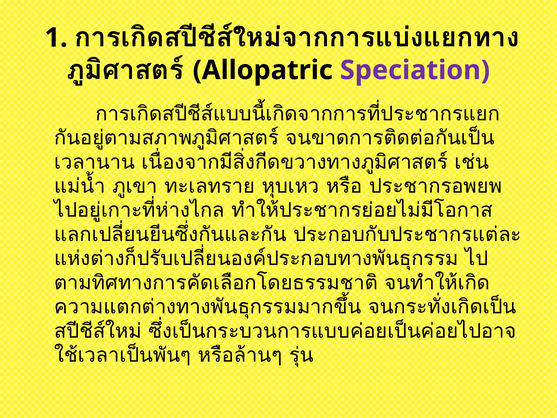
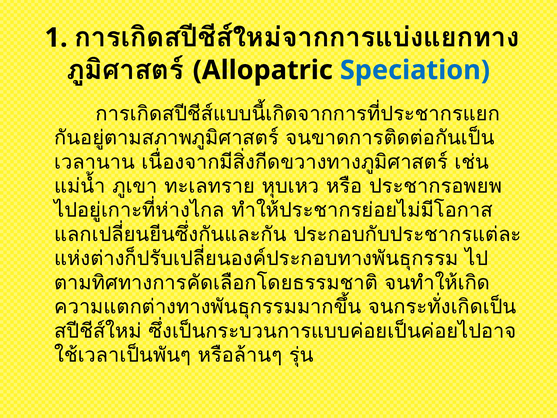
Speciation colour: purple -> blue
